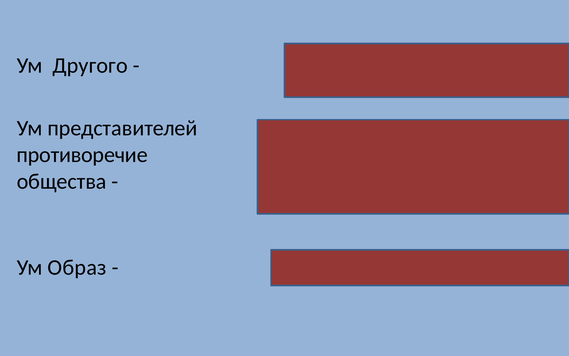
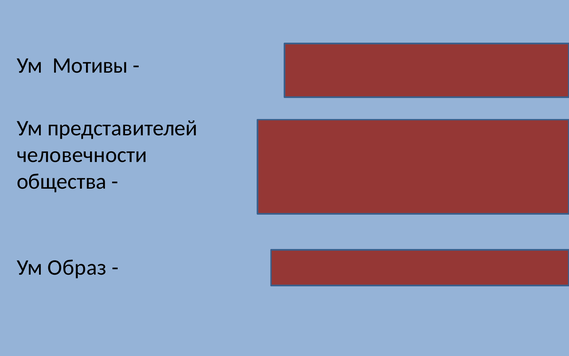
Другого: Другого -> Мотивы
противоречие: противоречие -> человечности
